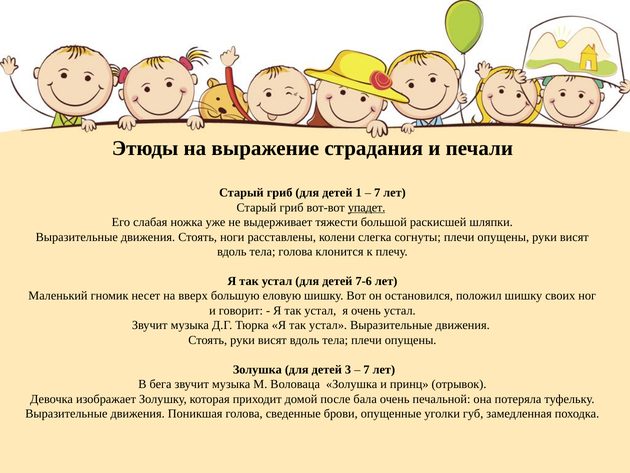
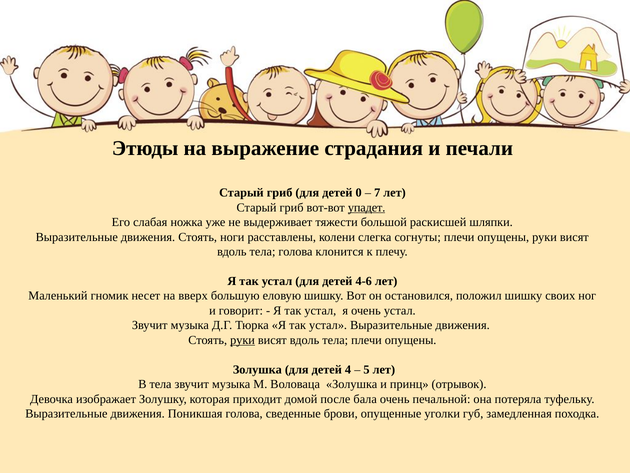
1: 1 -> 0
7-6: 7-6 -> 4-6
руки at (243, 340) underline: none -> present
3: 3 -> 4
7 at (367, 369): 7 -> 5
В бега: бега -> тела
